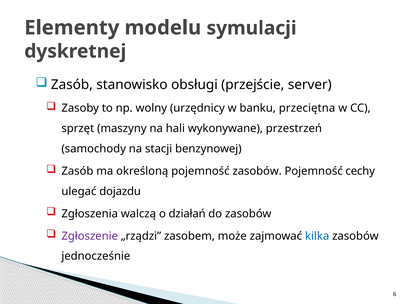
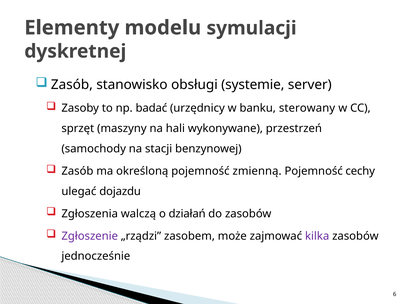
przejście: przejście -> systemie
wolny: wolny -> badać
przeciętna: przeciętna -> sterowany
pojemność zasobów: zasobów -> zmienną
kilka colour: blue -> purple
